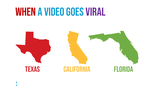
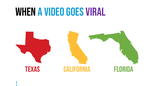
When colour: red -> black
